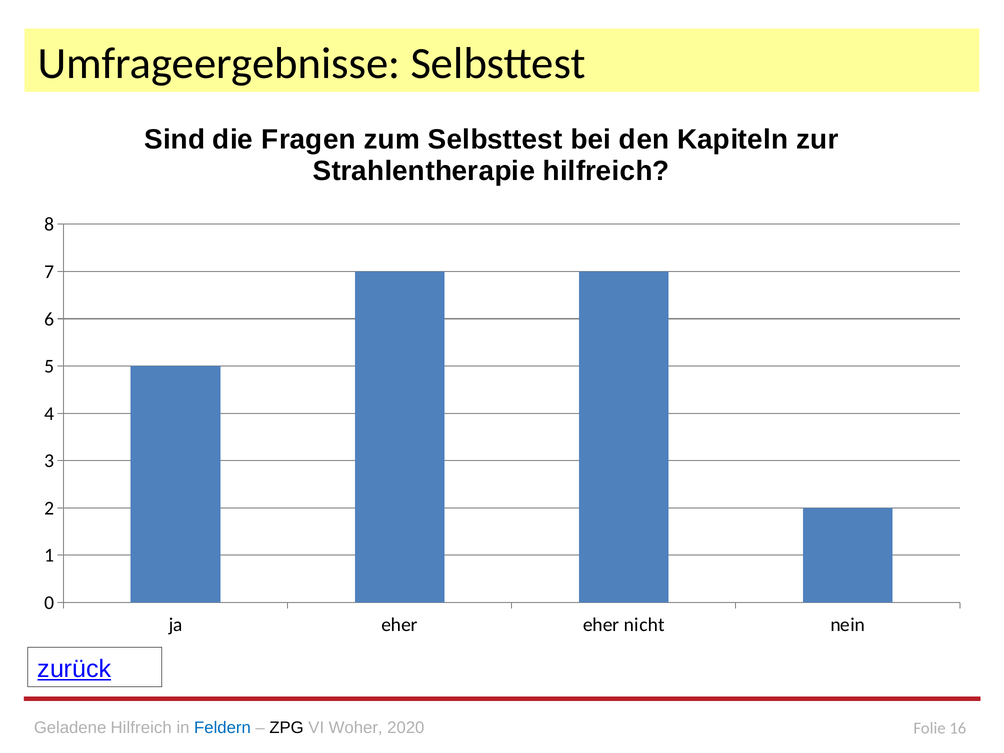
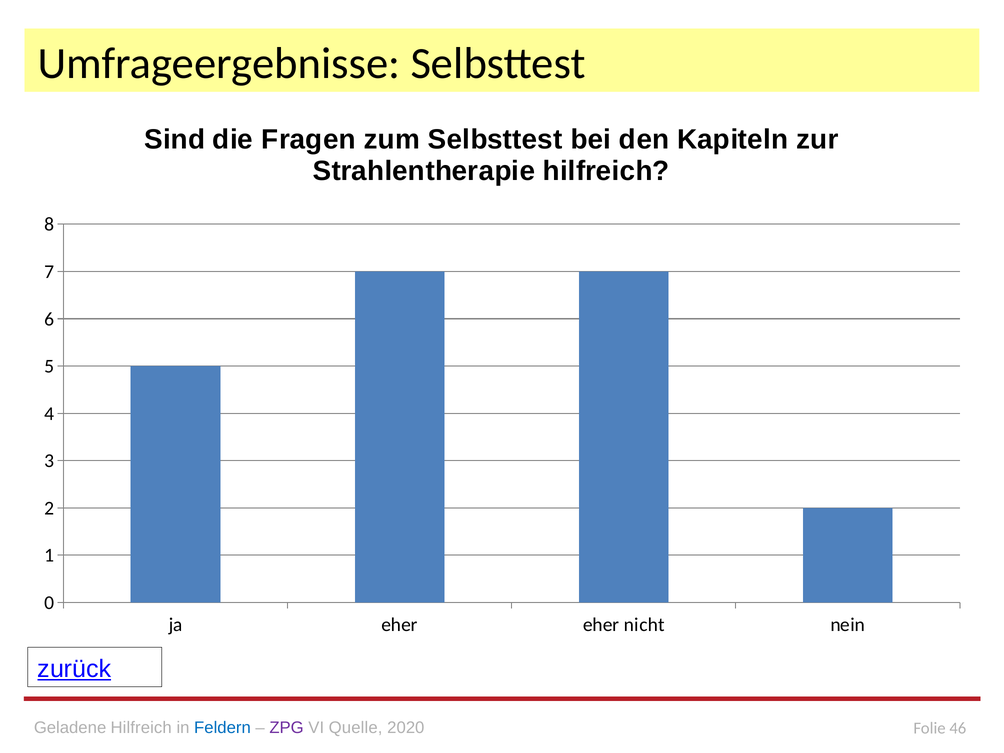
ZPG colour: black -> purple
Woher: Woher -> Quelle
16: 16 -> 46
